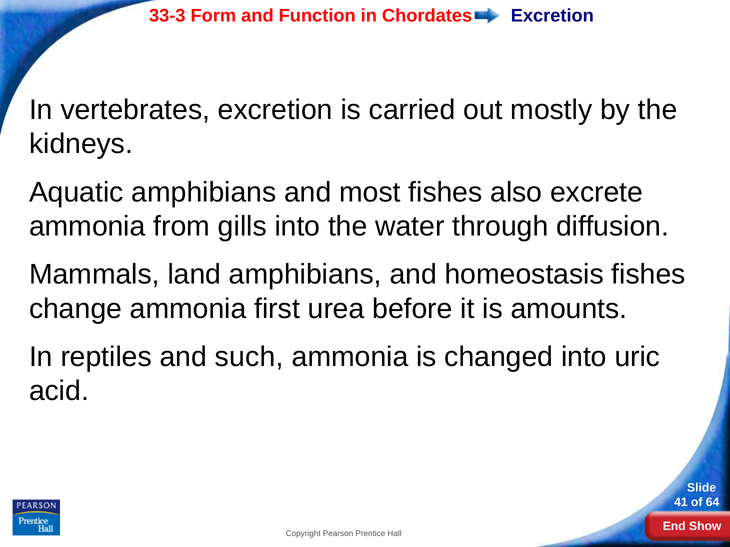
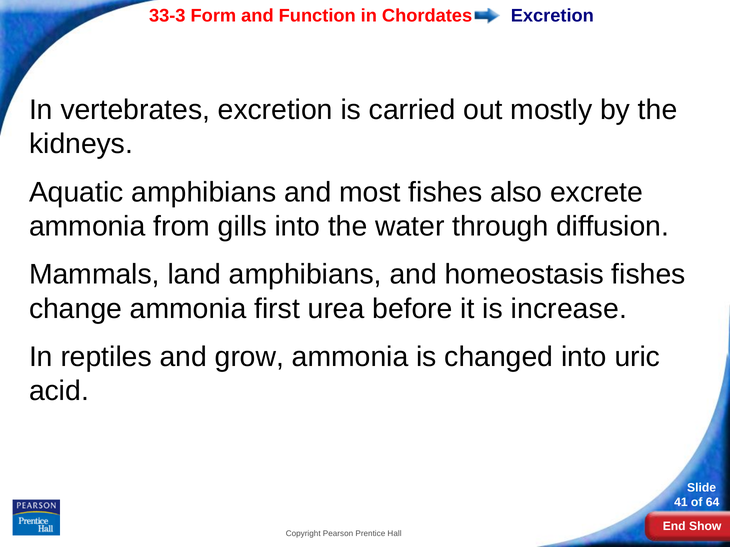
amounts: amounts -> increase
such: such -> grow
